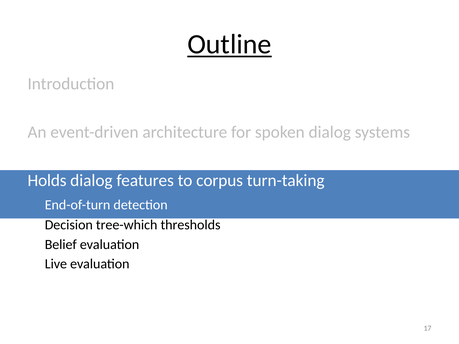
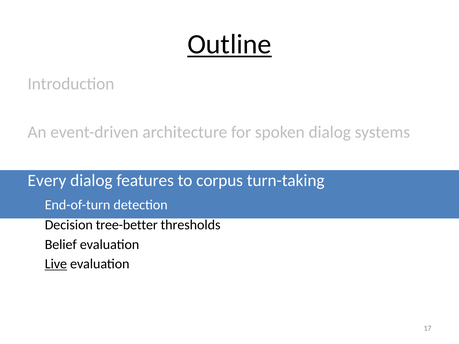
Holds: Holds -> Every
tree-which: tree-which -> tree-better
Live underline: none -> present
